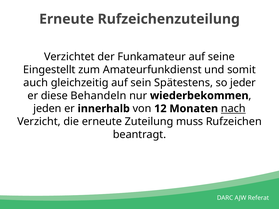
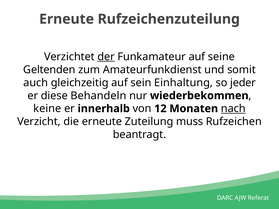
der underline: none -> present
Eingestellt: Eingestellt -> Geltenden
Spätestens: Spätestens -> Einhaltung
jeden: jeden -> keine
